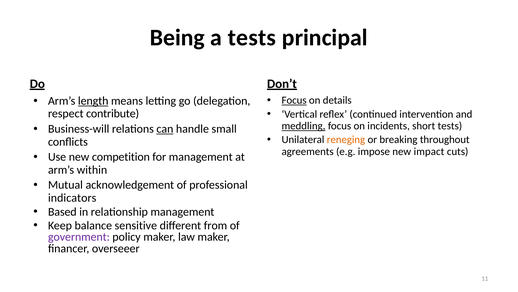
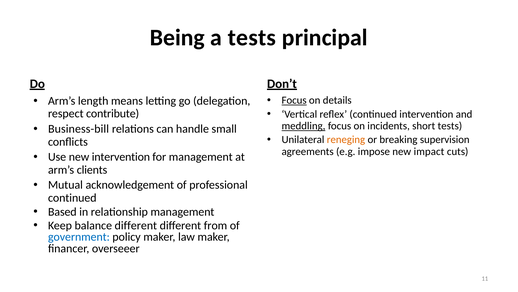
length underline: present -> none
Business-will: Business-will -> Business-bill
can underline: present -> none
throughout: throughout -> supervision
new competition: competition -> intervention
within: within -> clients
indicators at (72, 197): indicators -> continued
balance sensitive: sensitive -> different
government colour: purple -> blue
